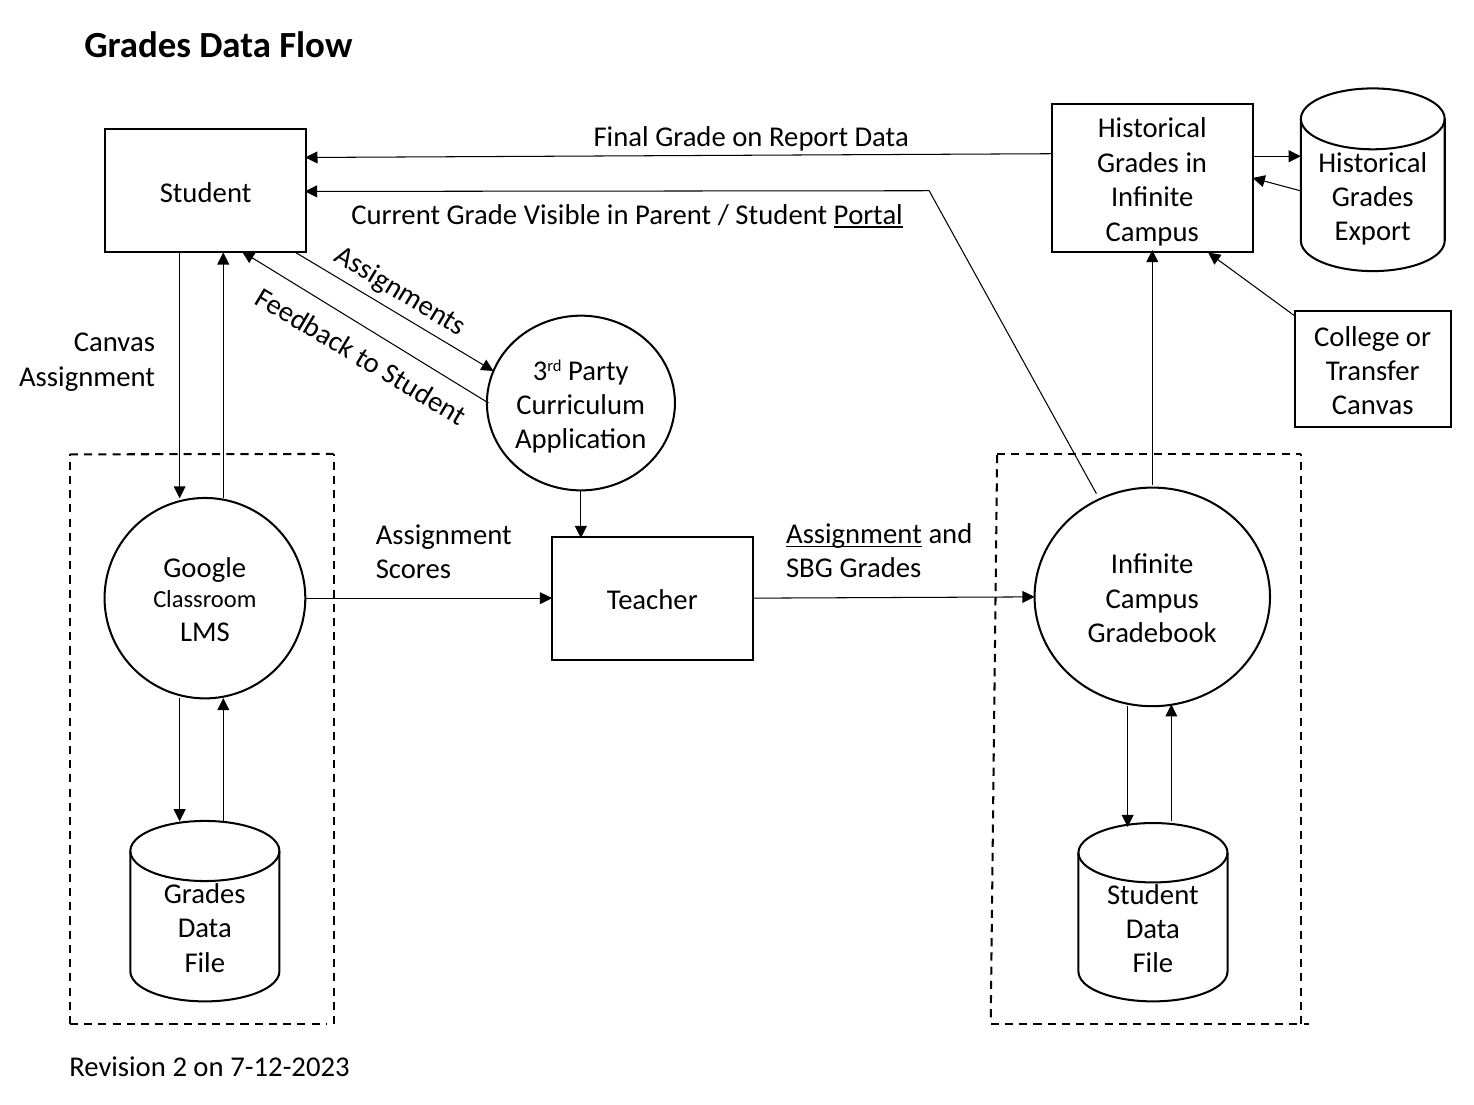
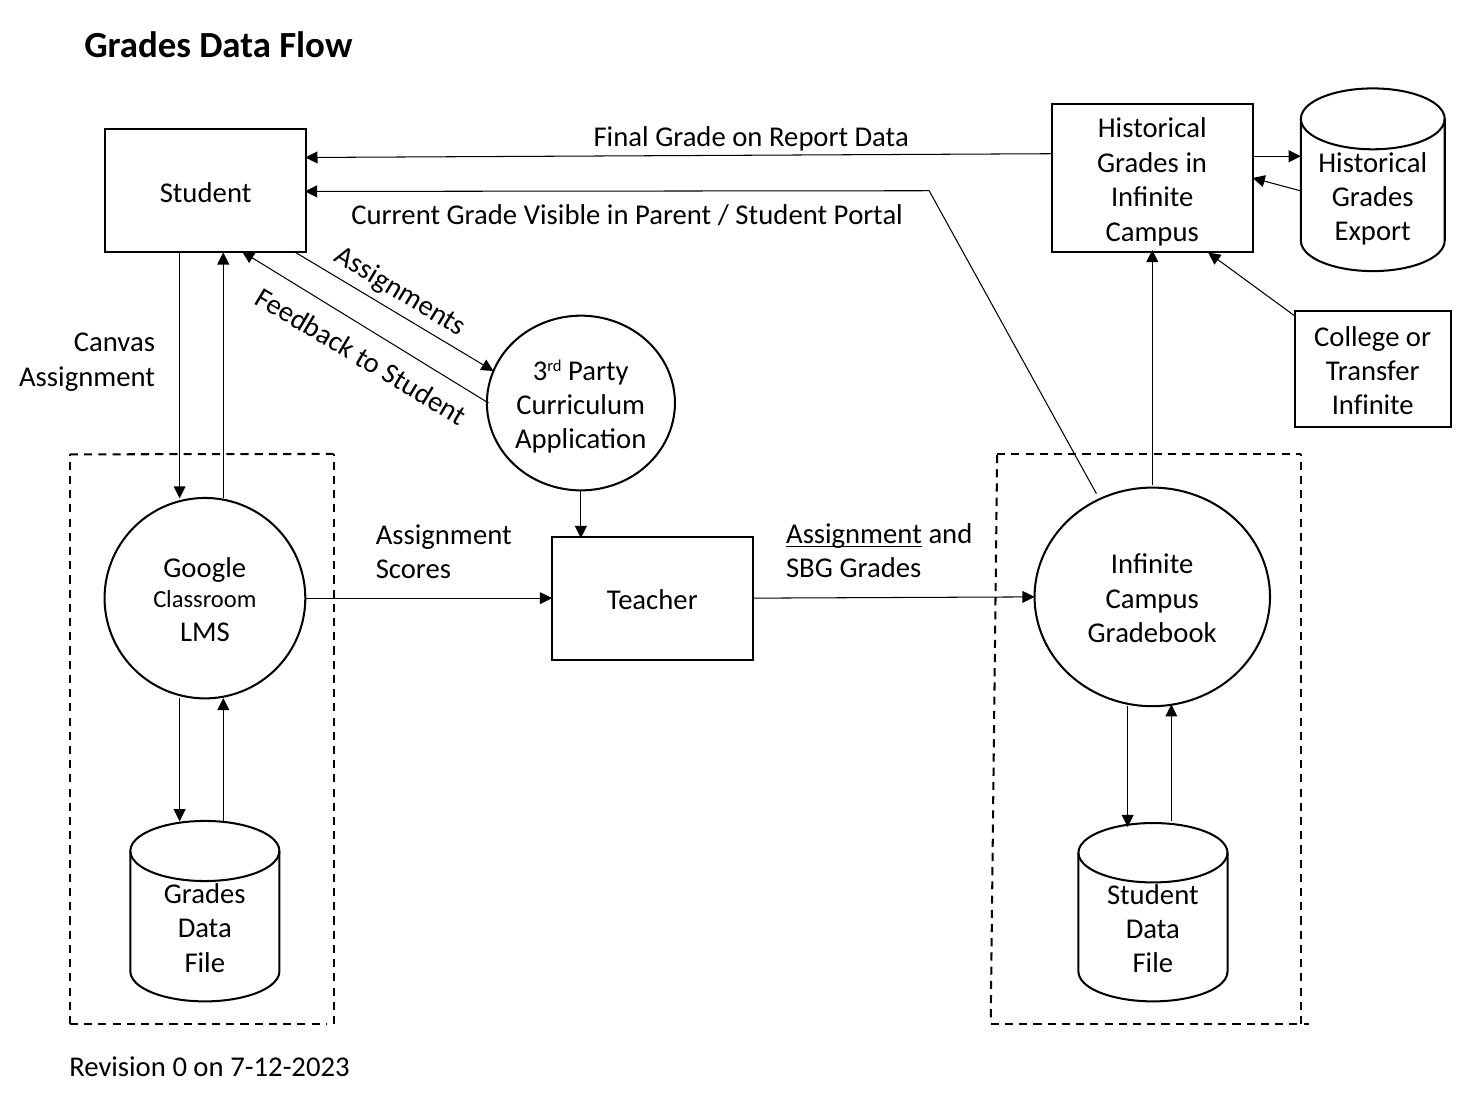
Portal underline: present -> none
Canvas at (1373, 406): Canvas -> Infinite
2: 2 -> 0
